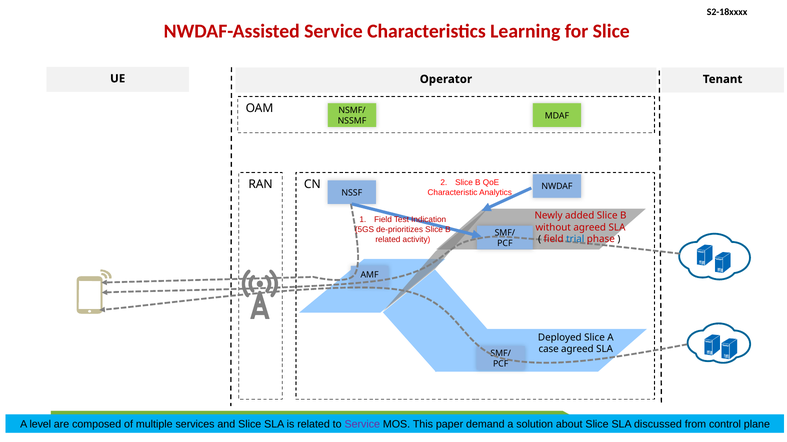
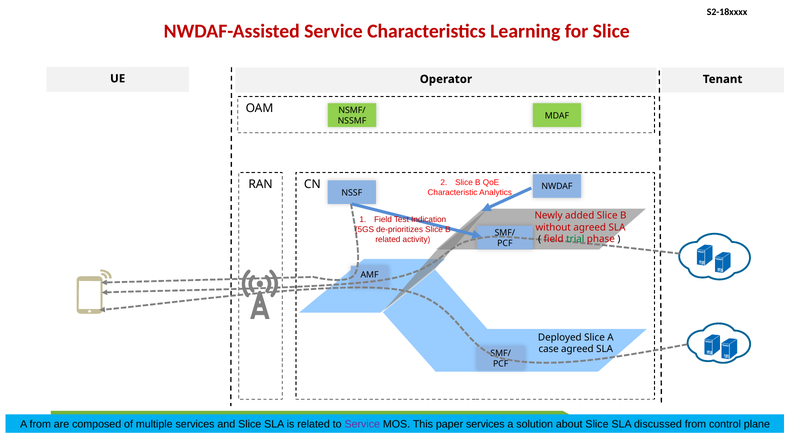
trial colour: blue -> green
A level: level -> from
paper demand: demand -> services
